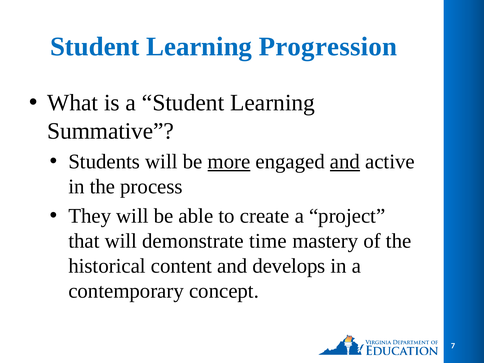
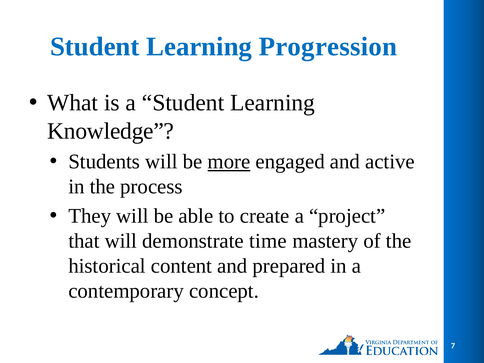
Summative: Summative -> Knowledge
and at (345, 162) underline: present -> none
develops: develops -> prepared
